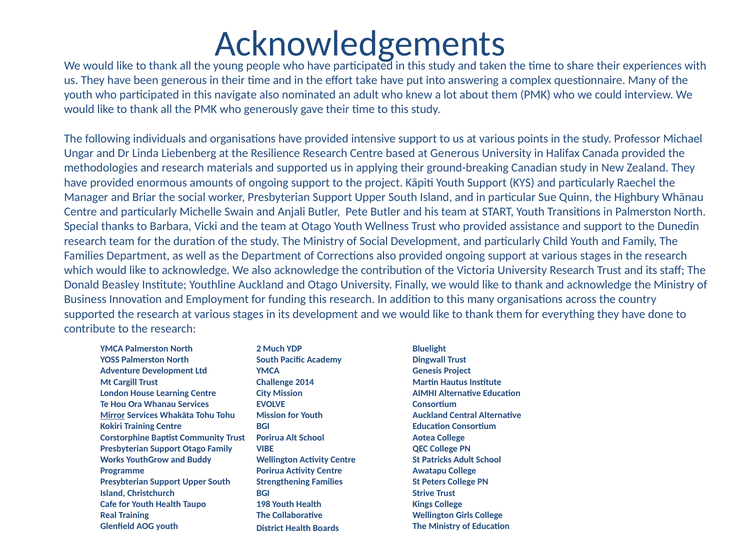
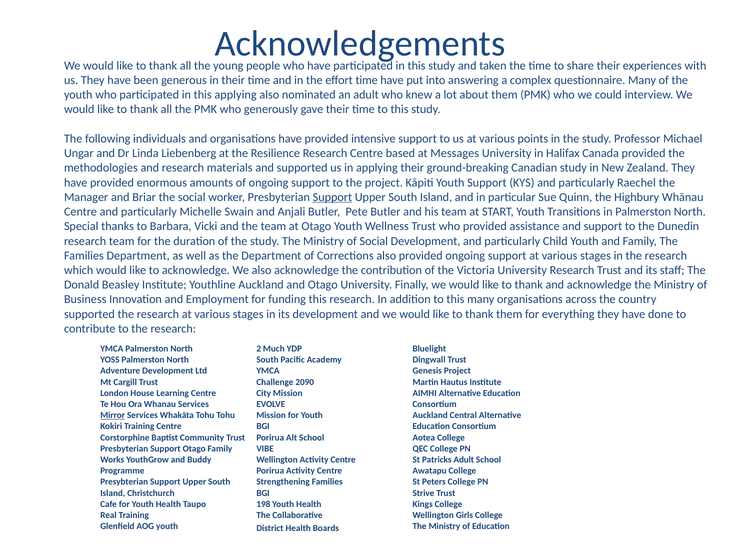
effort take: take -> time
this navigate: navigate -> applying
at Generous: Generous -> Messages
Support at (332, 197) underline: none -> present
2014: 2014 -> 2090
